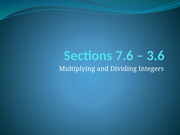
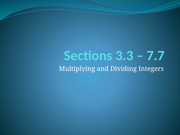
7.6: 7.6 -> 3.3
3.6: 3.6 -> 7.7
